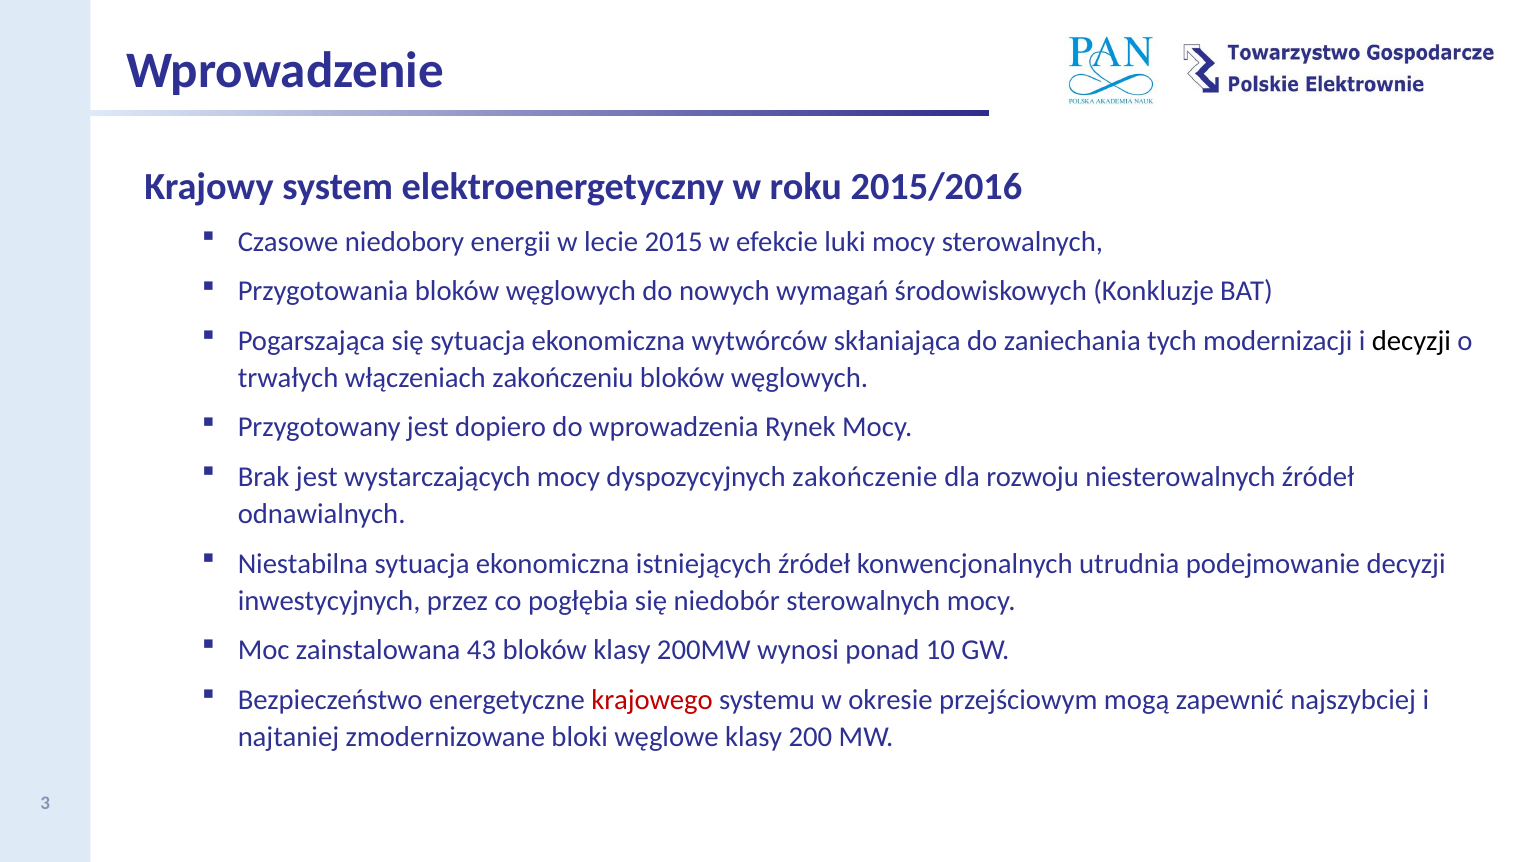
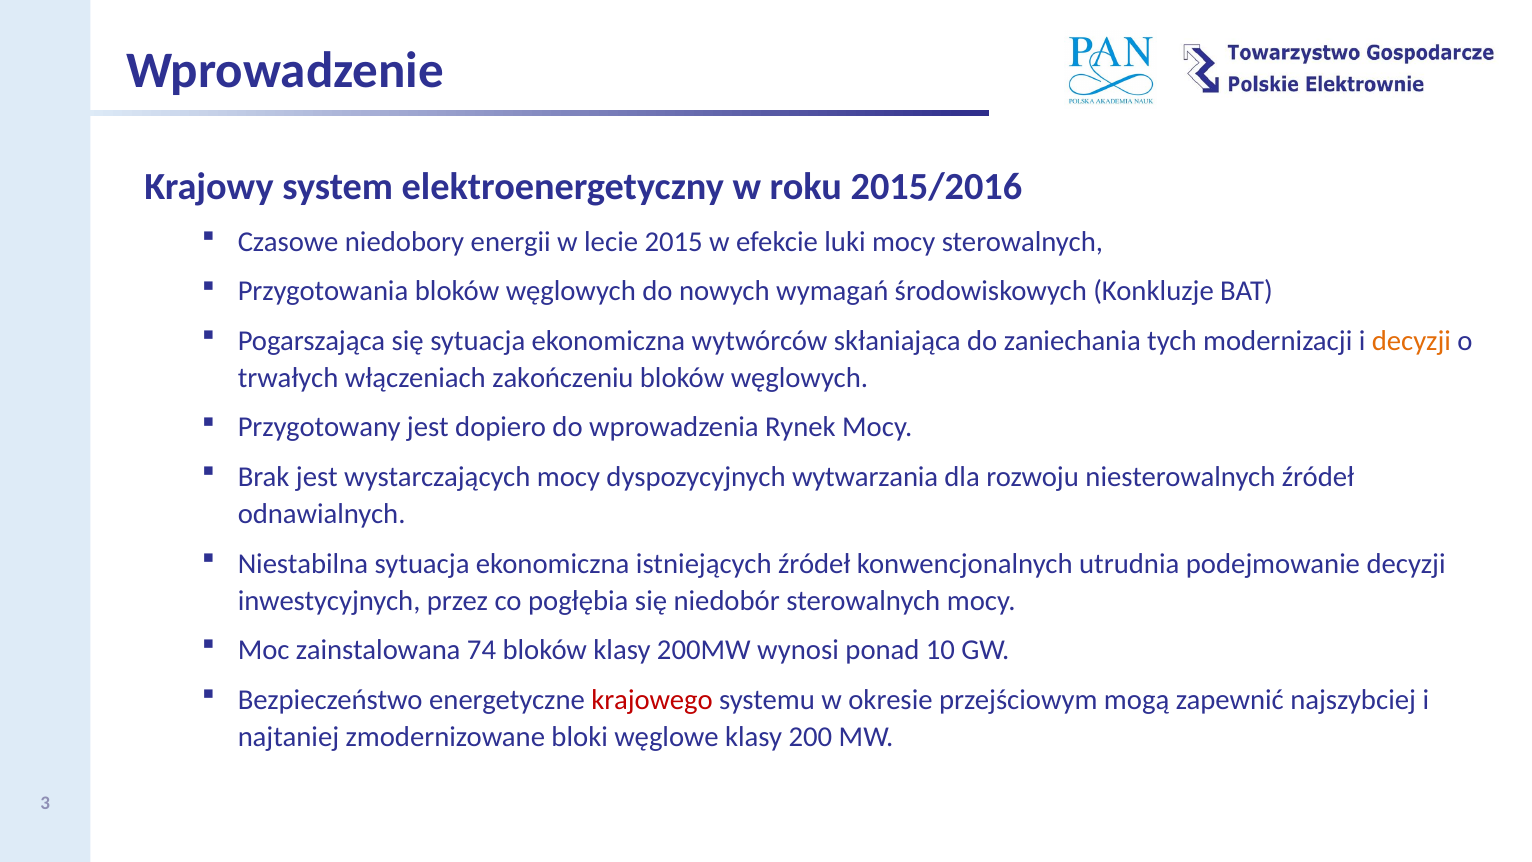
decyzji at (1411, 341) colour: black -> orange
zakończenie: zakończenie -> wytwarzania
43: 43 -> 74
